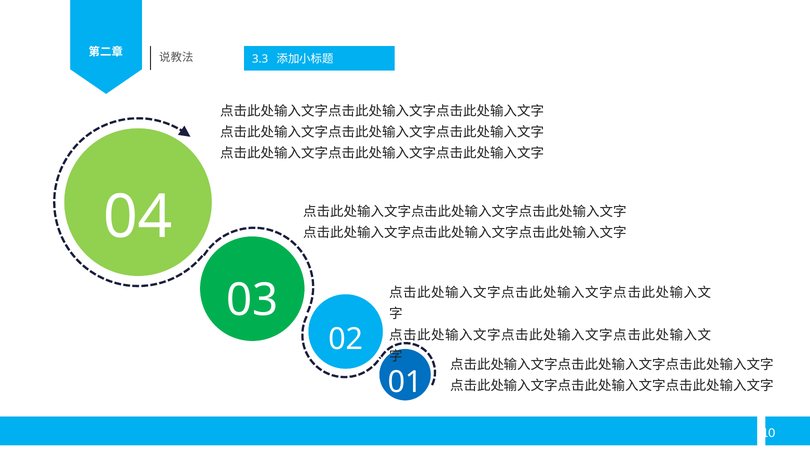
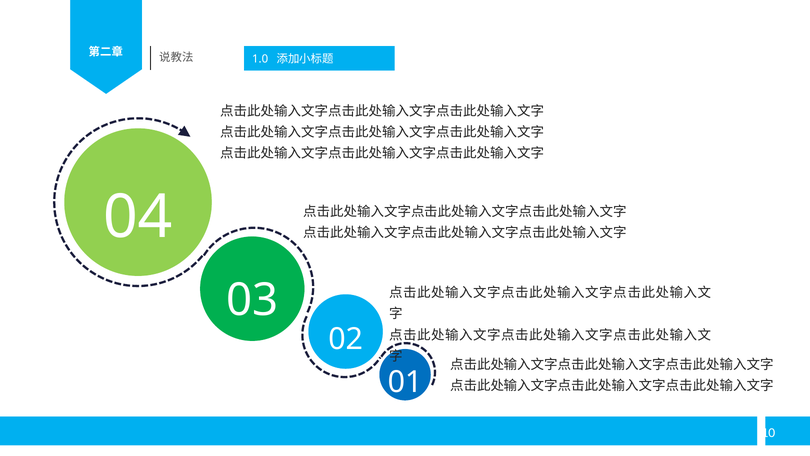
3.3: 3.3 -> 1.0
